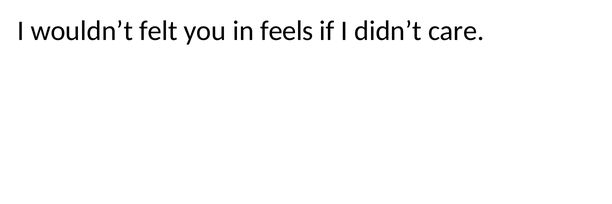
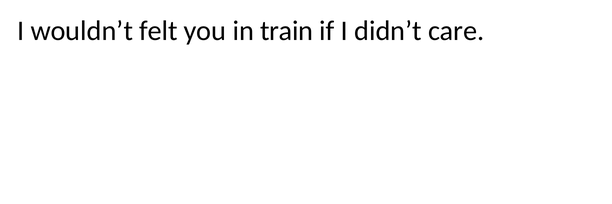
feels: feels -> train
